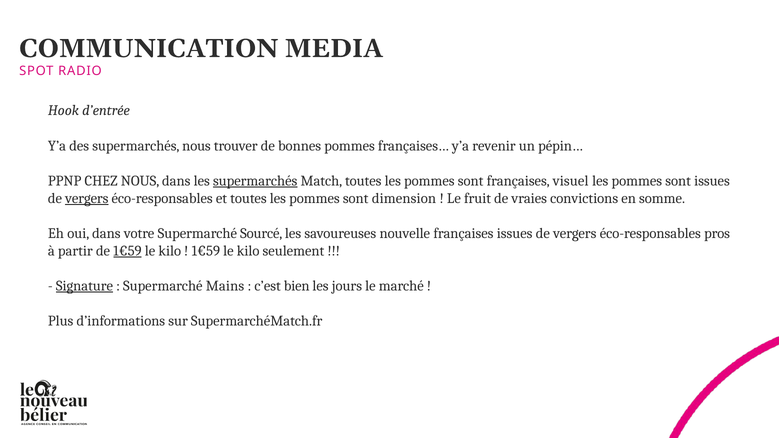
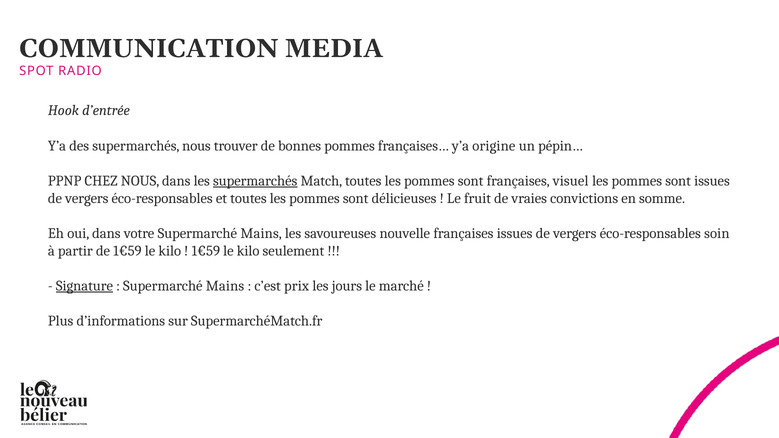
revenir: revenir -> origine
vergers at (87, 198) underline: present -> none
dimension: dimension -> délicieuses
votre Supermarché Sourcé: Sourcé -> Mains
pros: pros -> soin
1€59 at (127, 251) underline: present -> none
bien: bien -> prix
